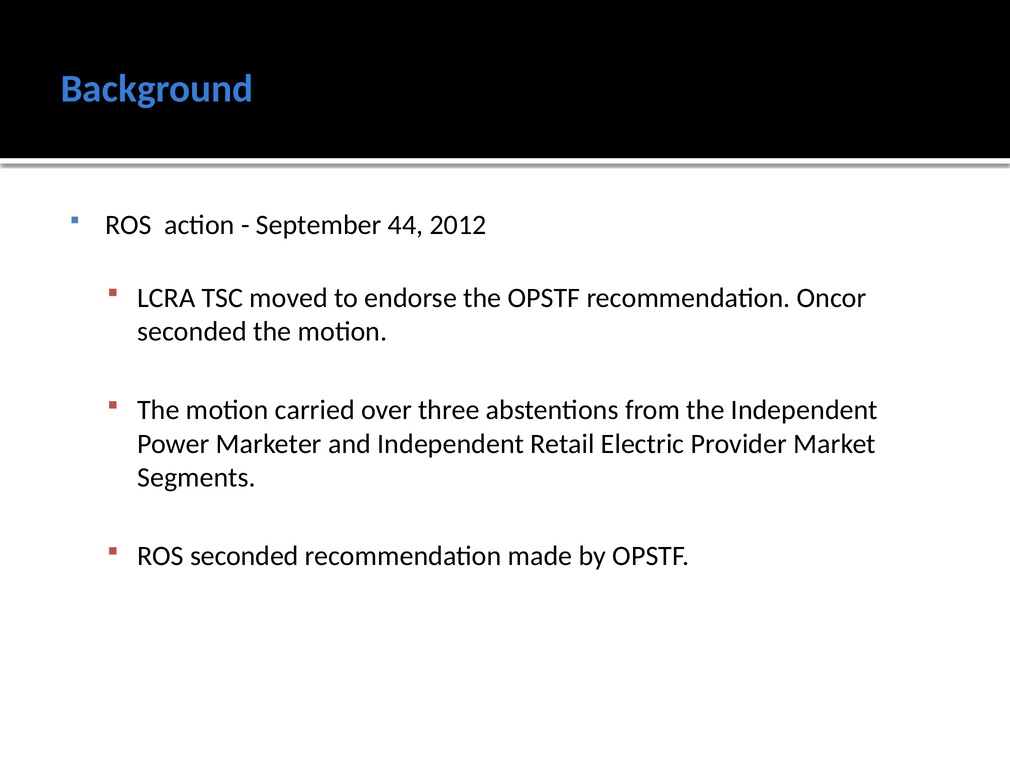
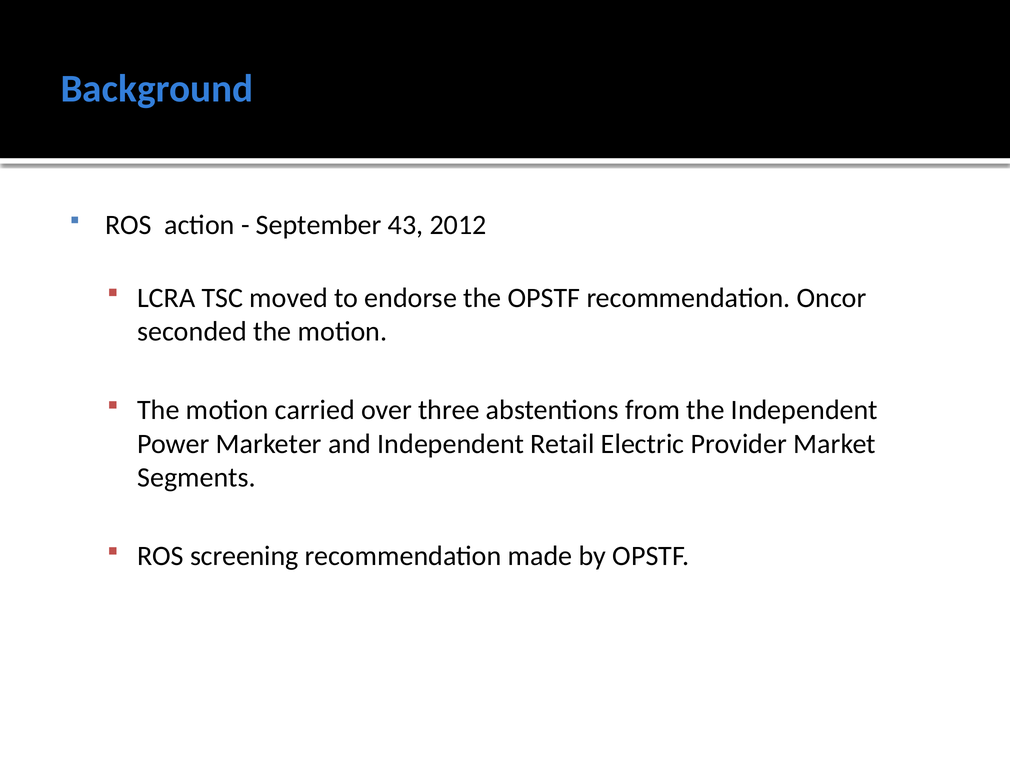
44: 44 -> 43
ROS seconded: seconded -> screening
